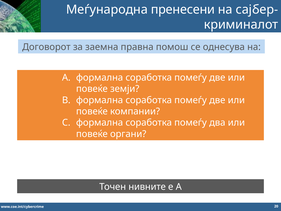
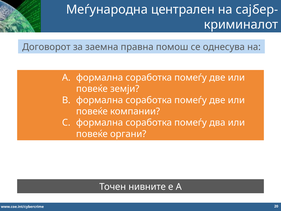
пренесени: пренесени -> централен
